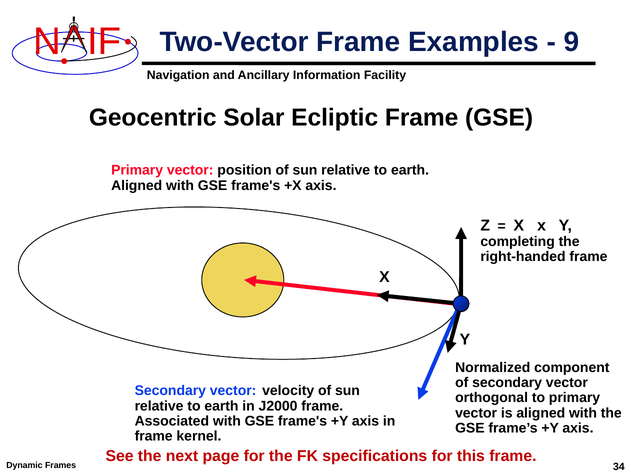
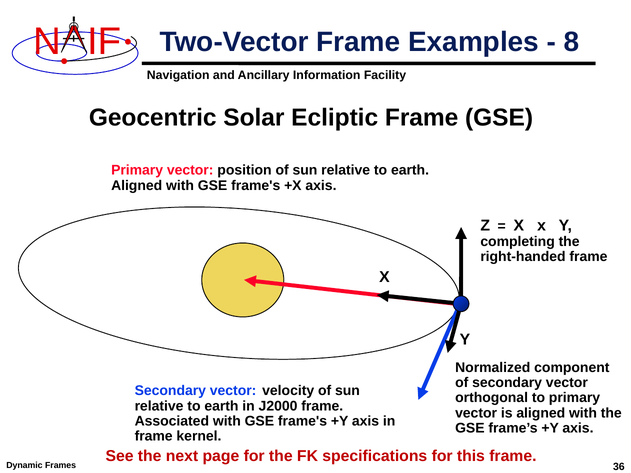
9: 9 -> 8
34: 34 -> 36
